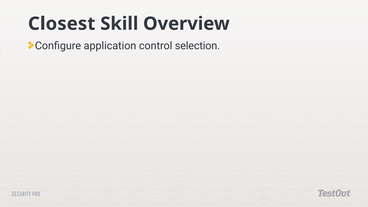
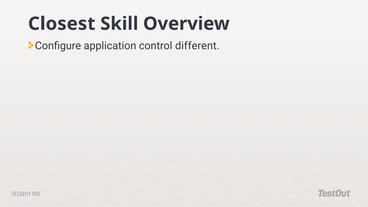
selection: selection -> different
